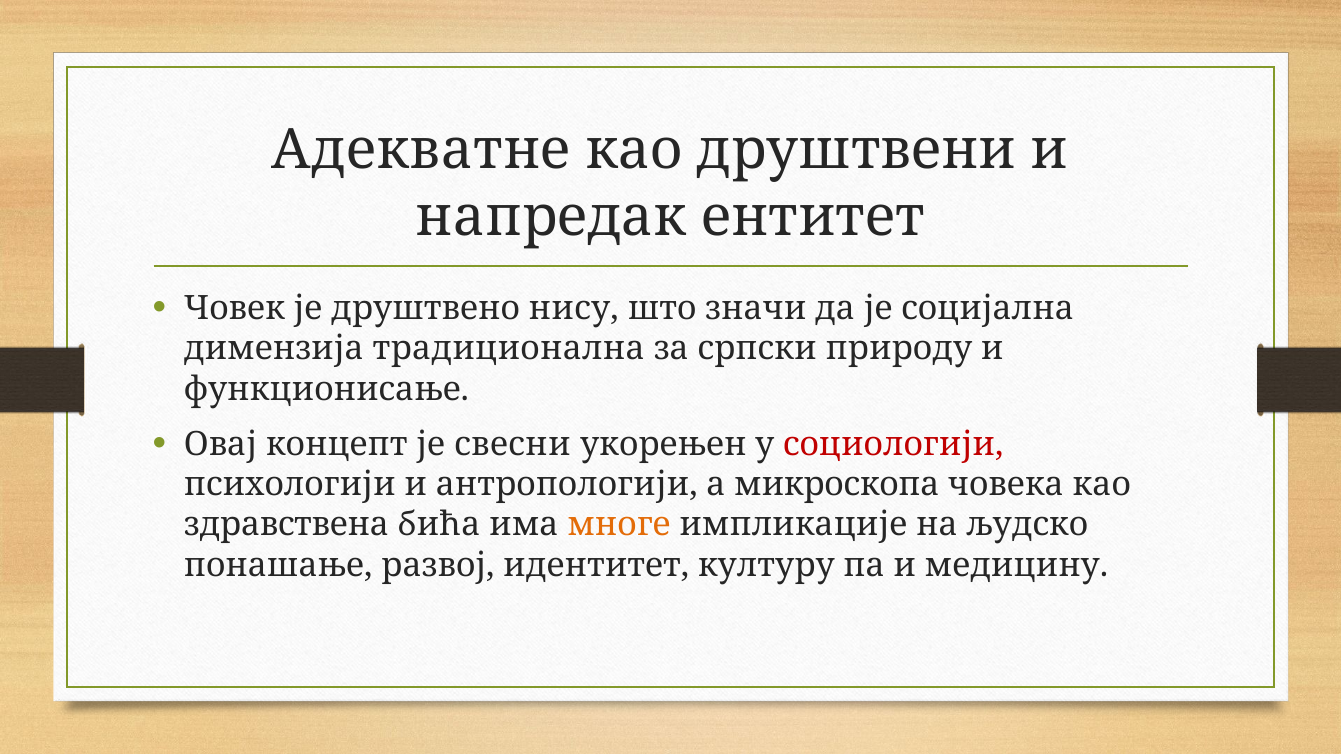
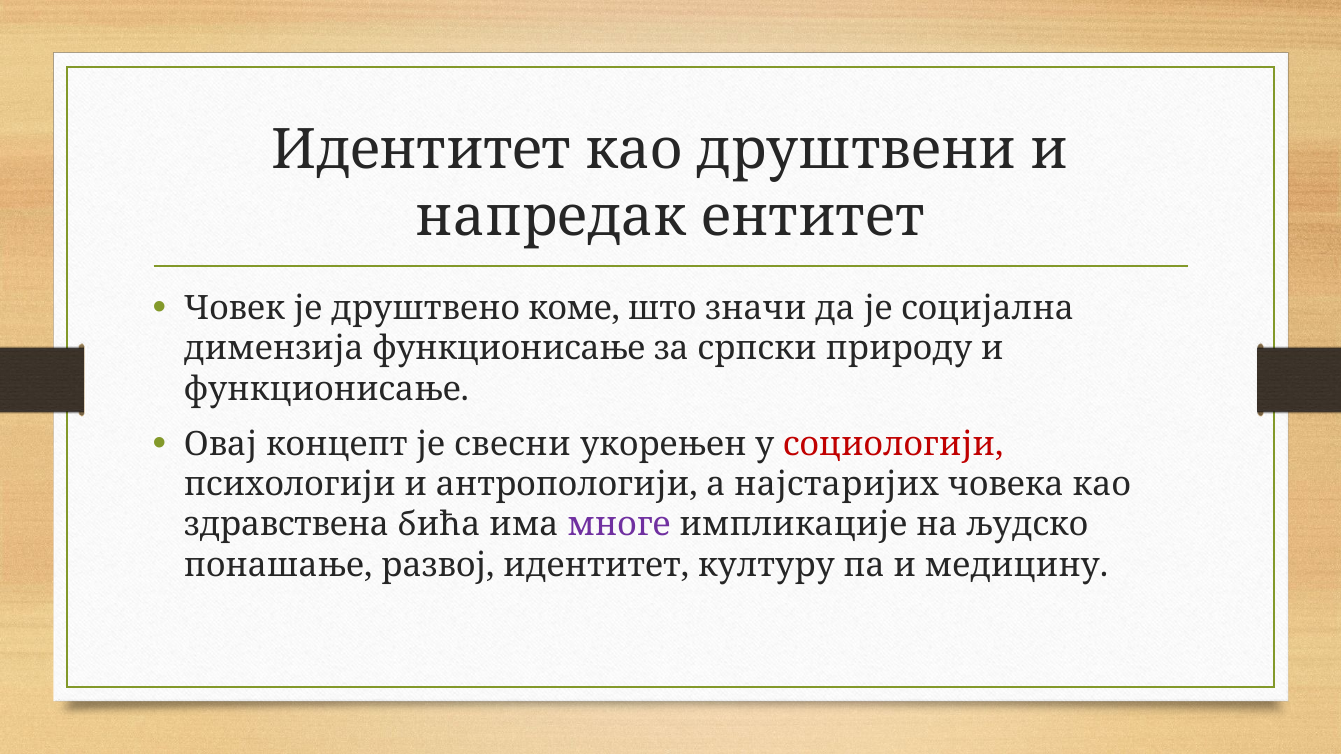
Адекватне at (421, 150): Адекватне -> Идентитет
нису: нису -> коме
димензија традиционална: традиционална -> функционисање
микроскопа: микроскопа -> најстаријих
многе colour: orange -> purple
